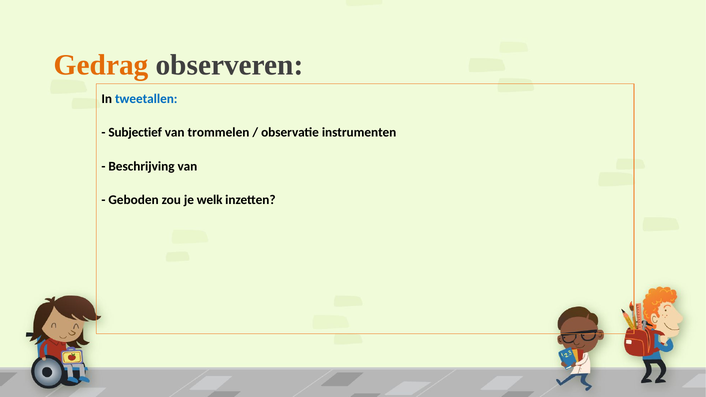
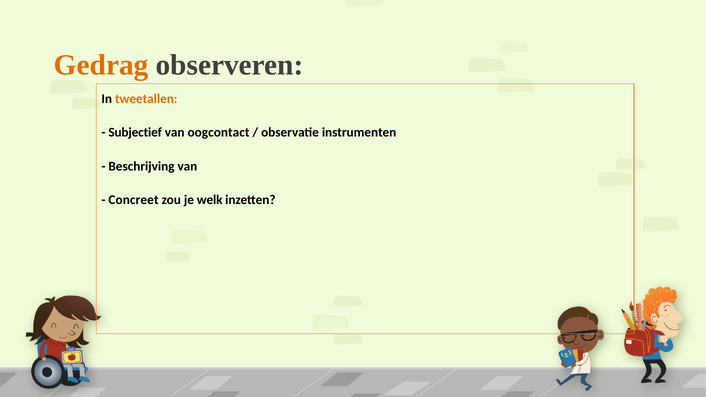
tweetallen colour: blue -> orange
trommelen: trommelen -> oogcontact
Geboden: Geboden -> Concreet
